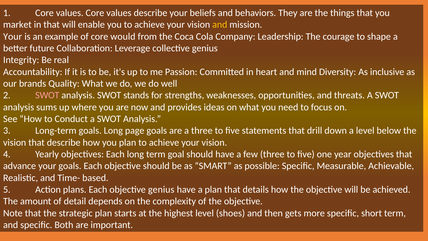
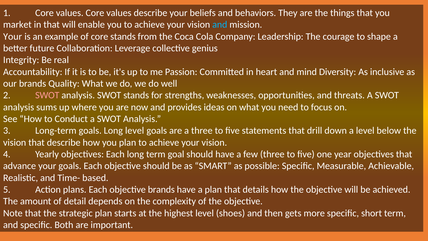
and at (220, 25) colour: yellow -> light blue
core would: would -> stands
Long page: page -> level
objective genius: genius -> brands
